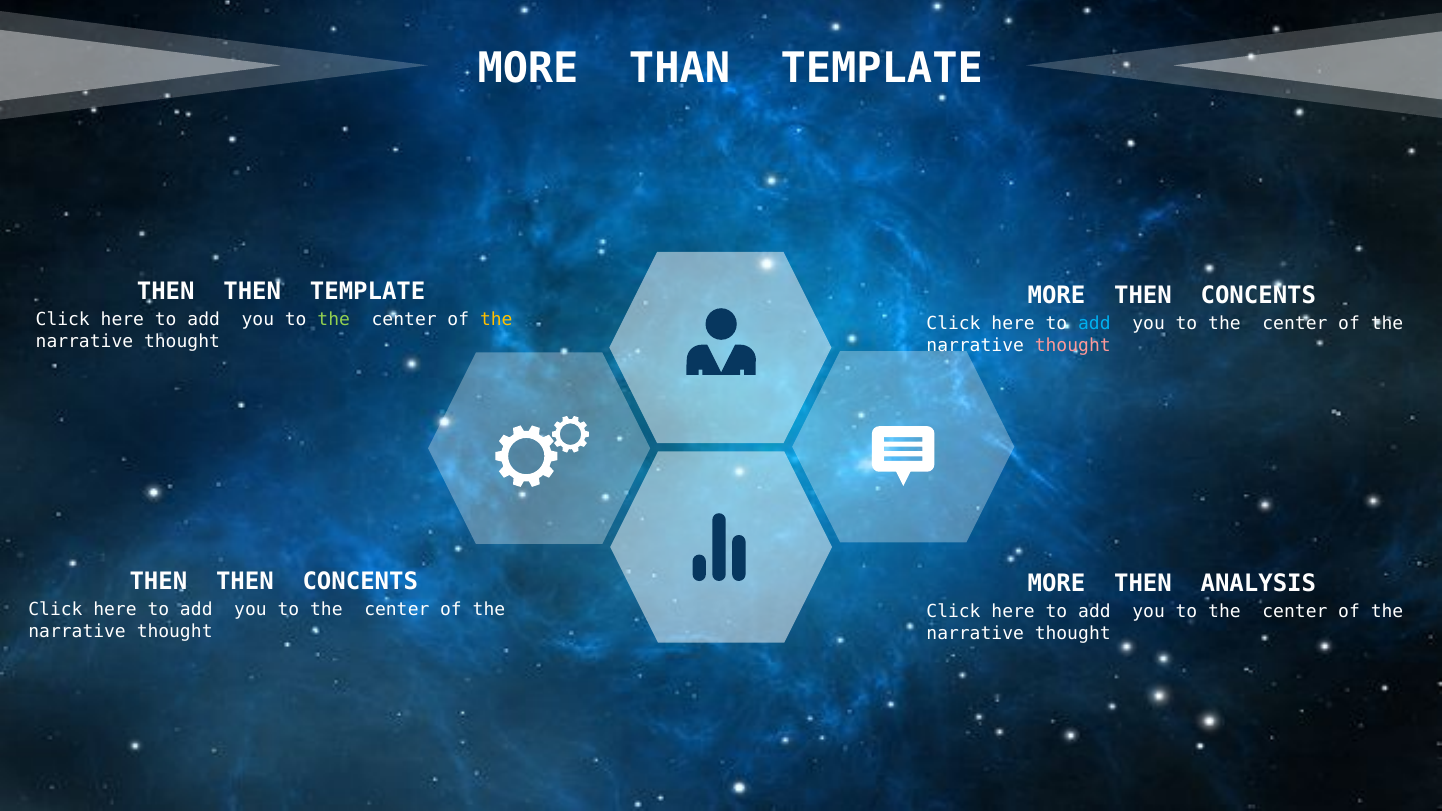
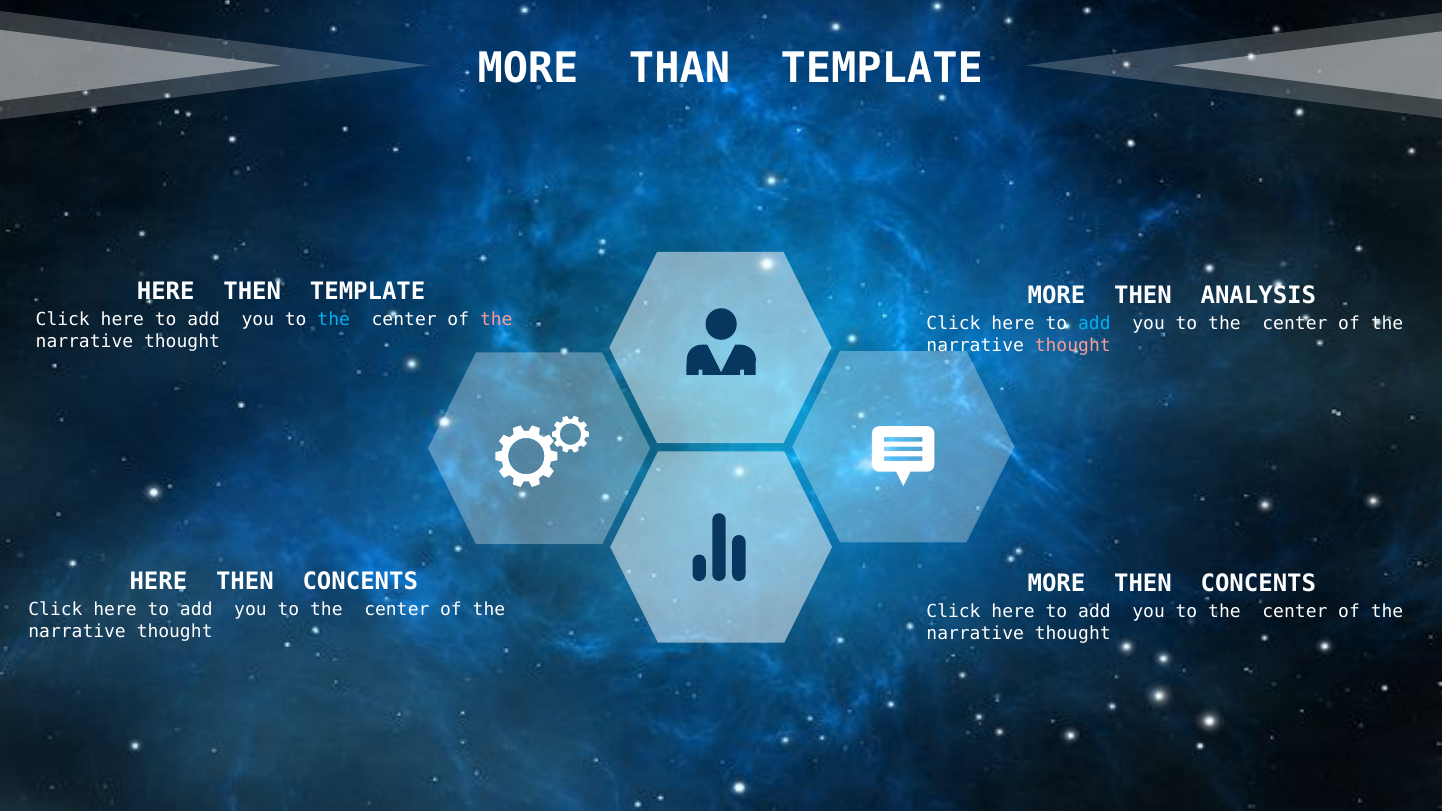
THEN at (166, 291): THEN -> HERE
MORE THEN CONCENTS: CONCENTS -> ANALYSIS
the at (334, 320) colour: light green -> light blue
the at (496, 320) colour: yellow -> pink
THEN at (158, 581): THEN -> HERE
MORE THEN ANALYSIS: ANALYSIS -> CONCENTS
